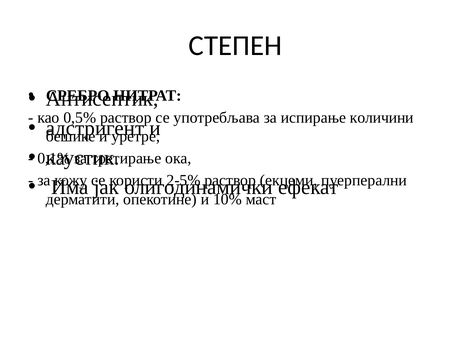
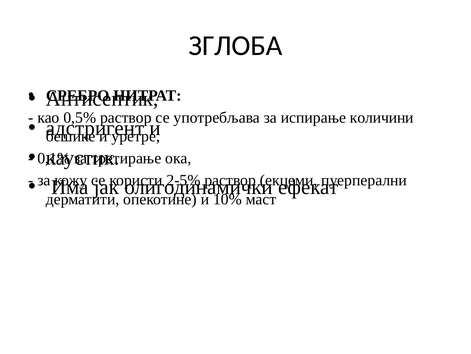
СТЕПЕН: СТЕПЕН -> ЗГЛОБА
